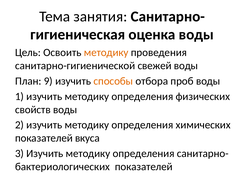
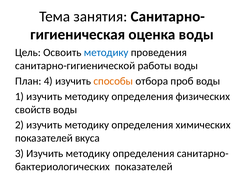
методику at (106, 52) colour: orange -> blue
свежей: свежей -> работы
9: 9 -> 4
